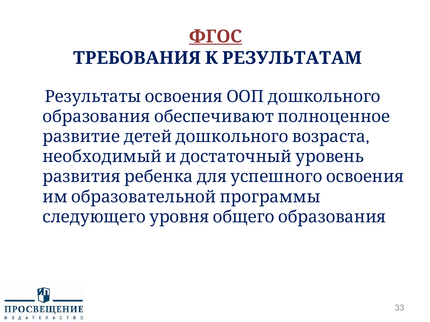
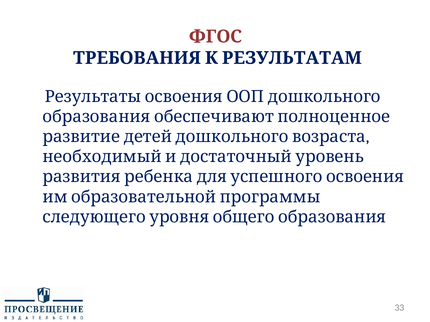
ФГОС underline: present -> none
